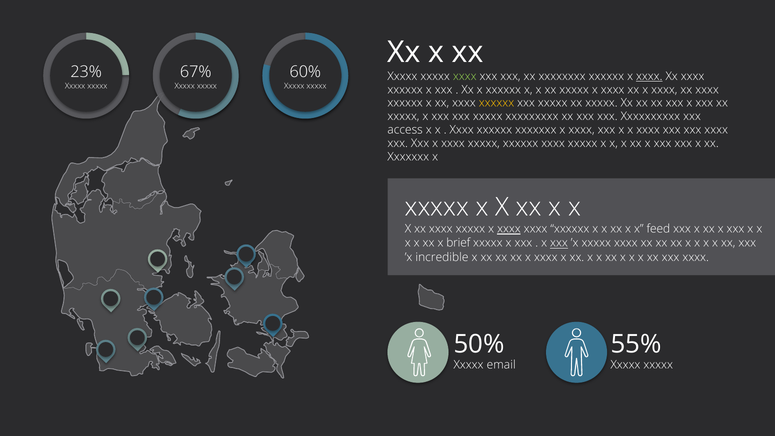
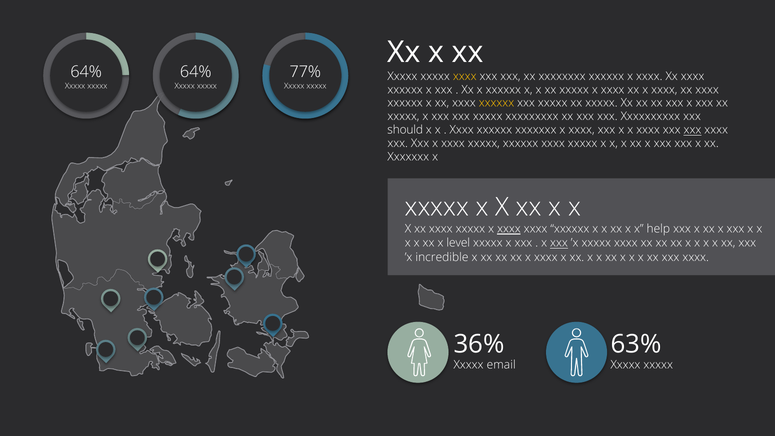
23% at (86, 72): 23% -> 64%
67% at (196, 72): 67% -> 64%
60%: 60% -> 77%
xxxx at (465, 76) colour: light green -> yellow
xxxx at (649, 76) underline: present -> none
access: access -> should
xxx at (692, 130) underline: none -> present
feed: feed -> help
brief: brief -> level
50%: 50% -> 36%
55%: 55% -> 63%
